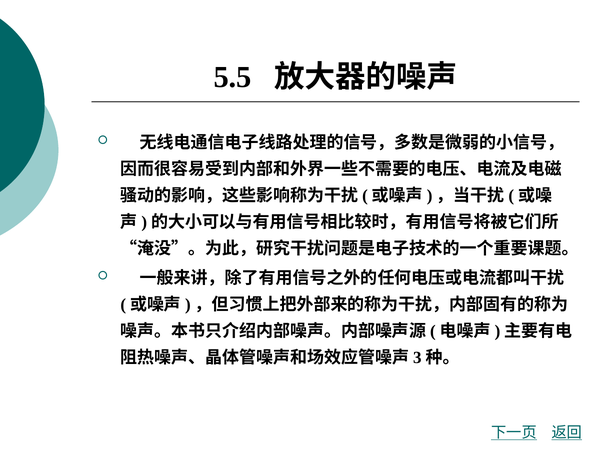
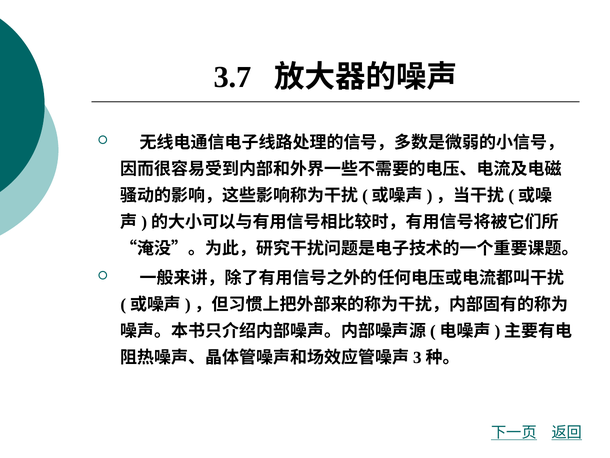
5.5: 5.5 -> 3.7
